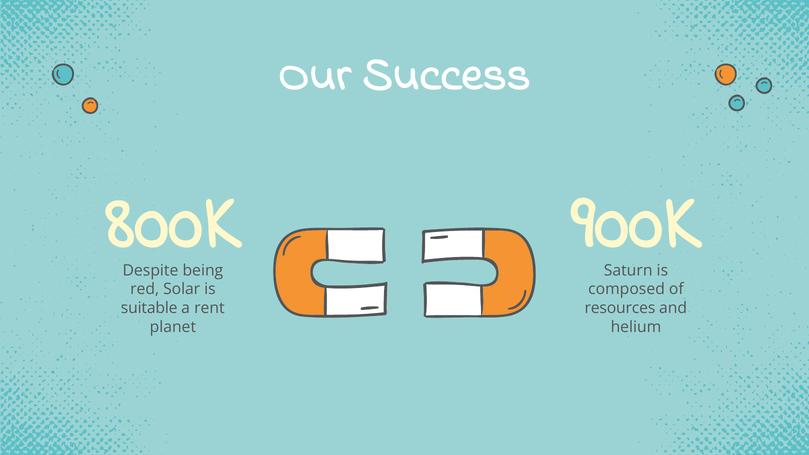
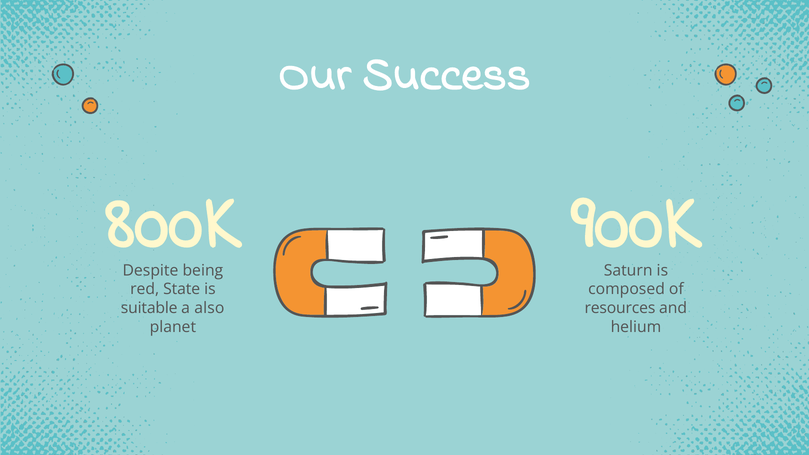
Solar: Solar -> State
rent: rent -> also
